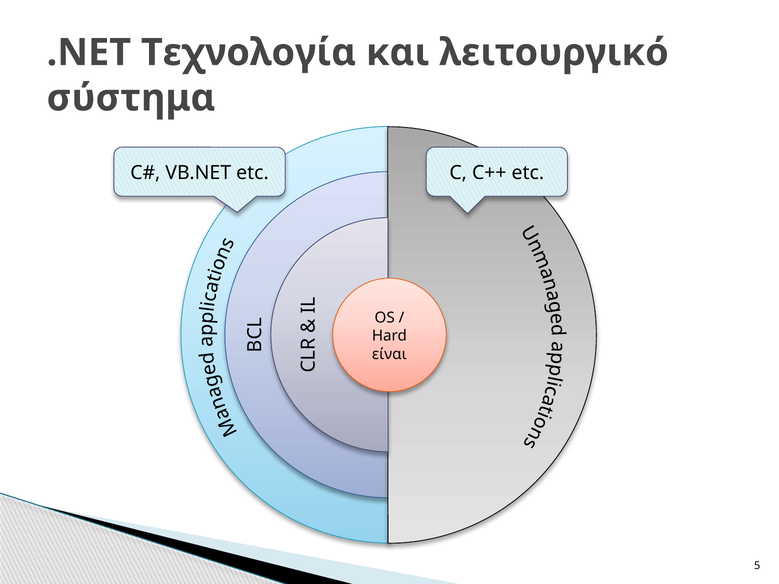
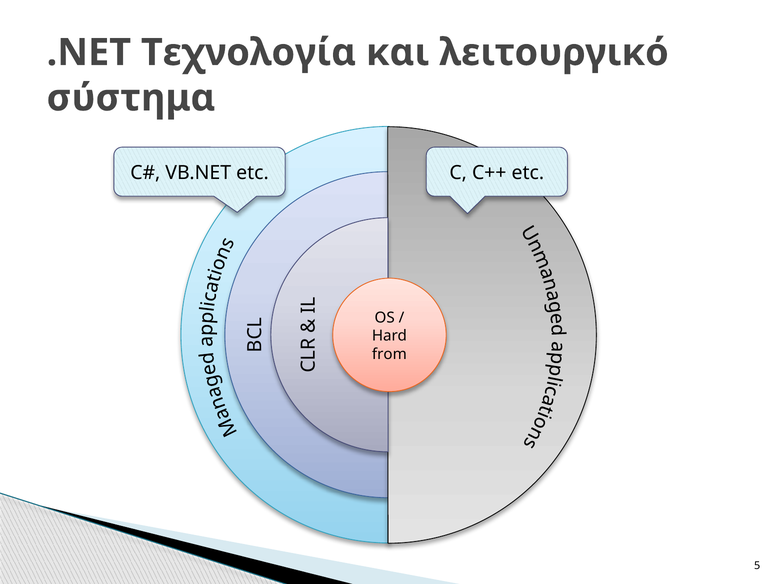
είναι: είναι -> from
